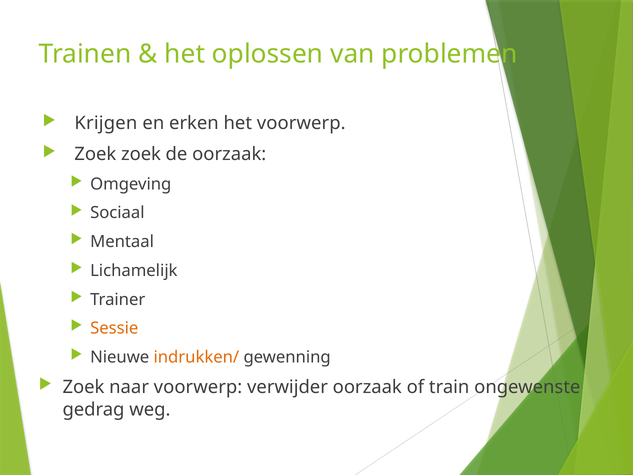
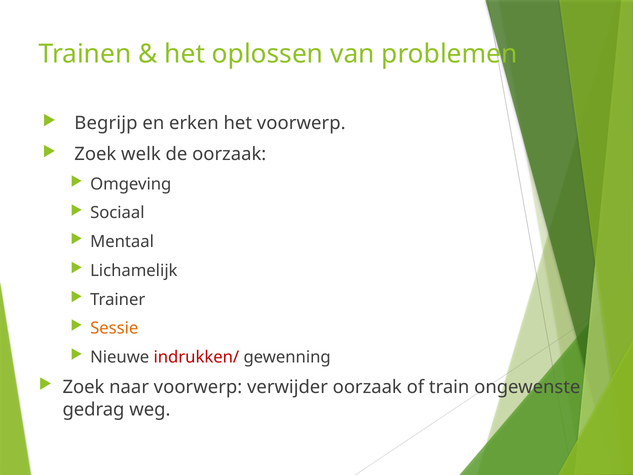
Krijgen: Krijgen -> Begrijp
Zoek zoek: zoek -> welk
indrukken/ colour: orange -> red
